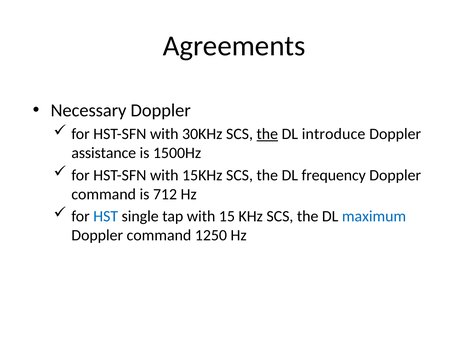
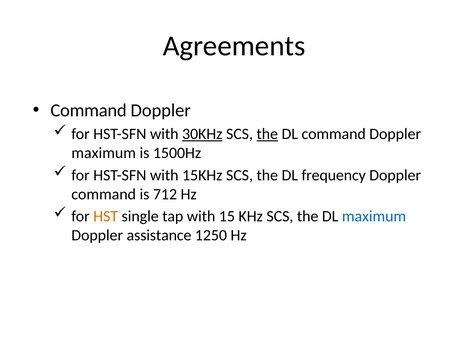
Necessary at (89, 111): Necessary -> Command
30KHz underline: none -> present
DL introduce: introduce -> command
assistance at (104, 153): assistance -> maximum
HST colour: blue -> orange
command at (159, 235): command -> assistance
